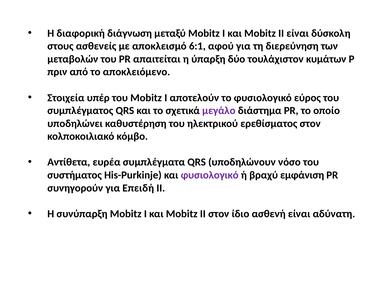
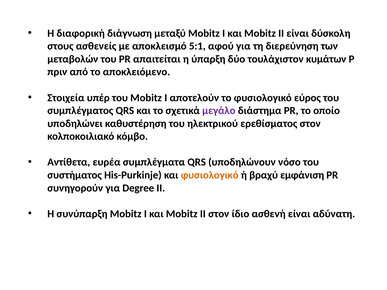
6:1: 6:1 -> 5:1
φυσιολογικό at (210, 175) colour: purple -> orange
Επειδή: Επειδή -> Degree
